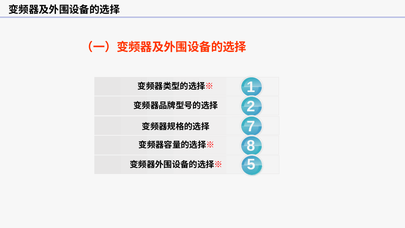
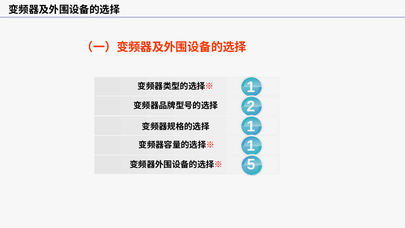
7 at (251, 126): 7 -> 1
8 at (251, 146): 8 -> 1
